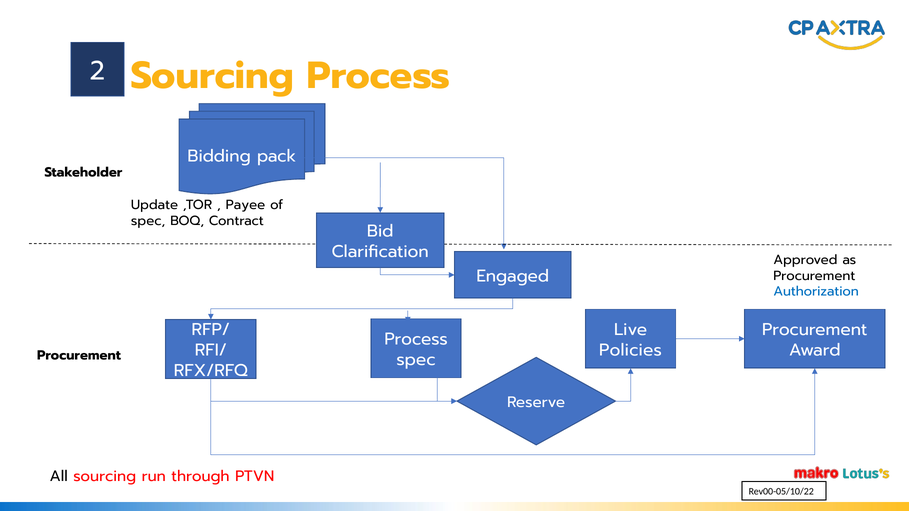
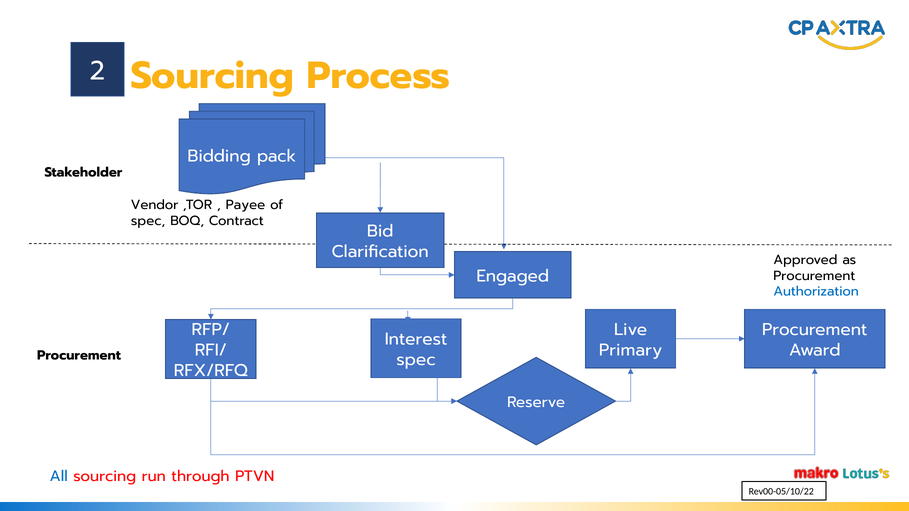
Update: Update -> Vendor
Process at (416, 339): Process -> Interest
Policies: Policies -> Primary
All colour: black -> blue
